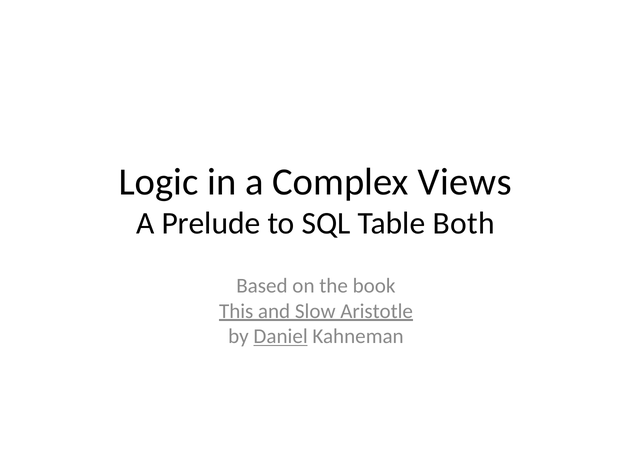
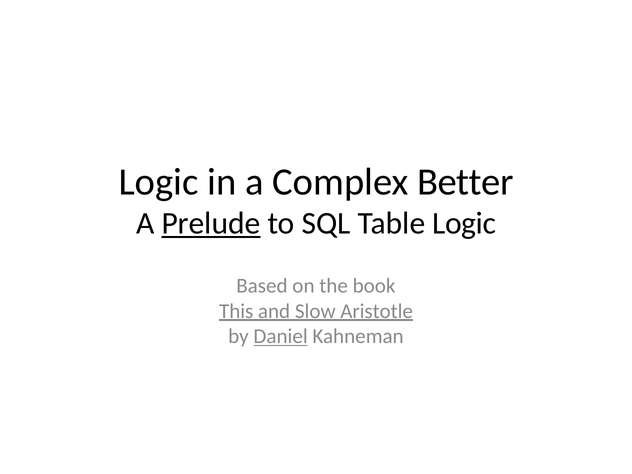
Views: Views -> Better
Prelude underline: none -> present
Table Both: Both -> Logic
